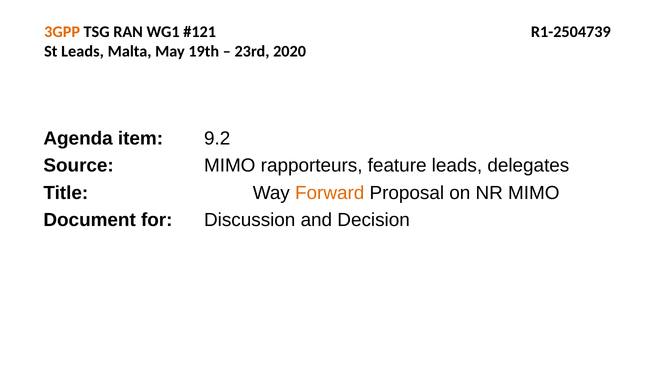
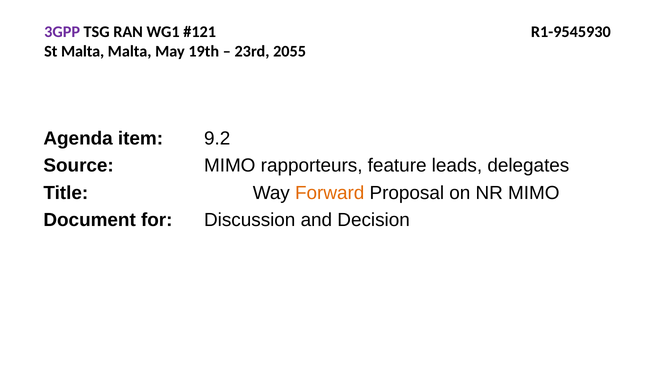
3GPP colour: orange -> purple
R1-2504739: R1-2504739 -> R1-9545930
St Leads: Leads -> Malta
2020: 2020 -> 2055
